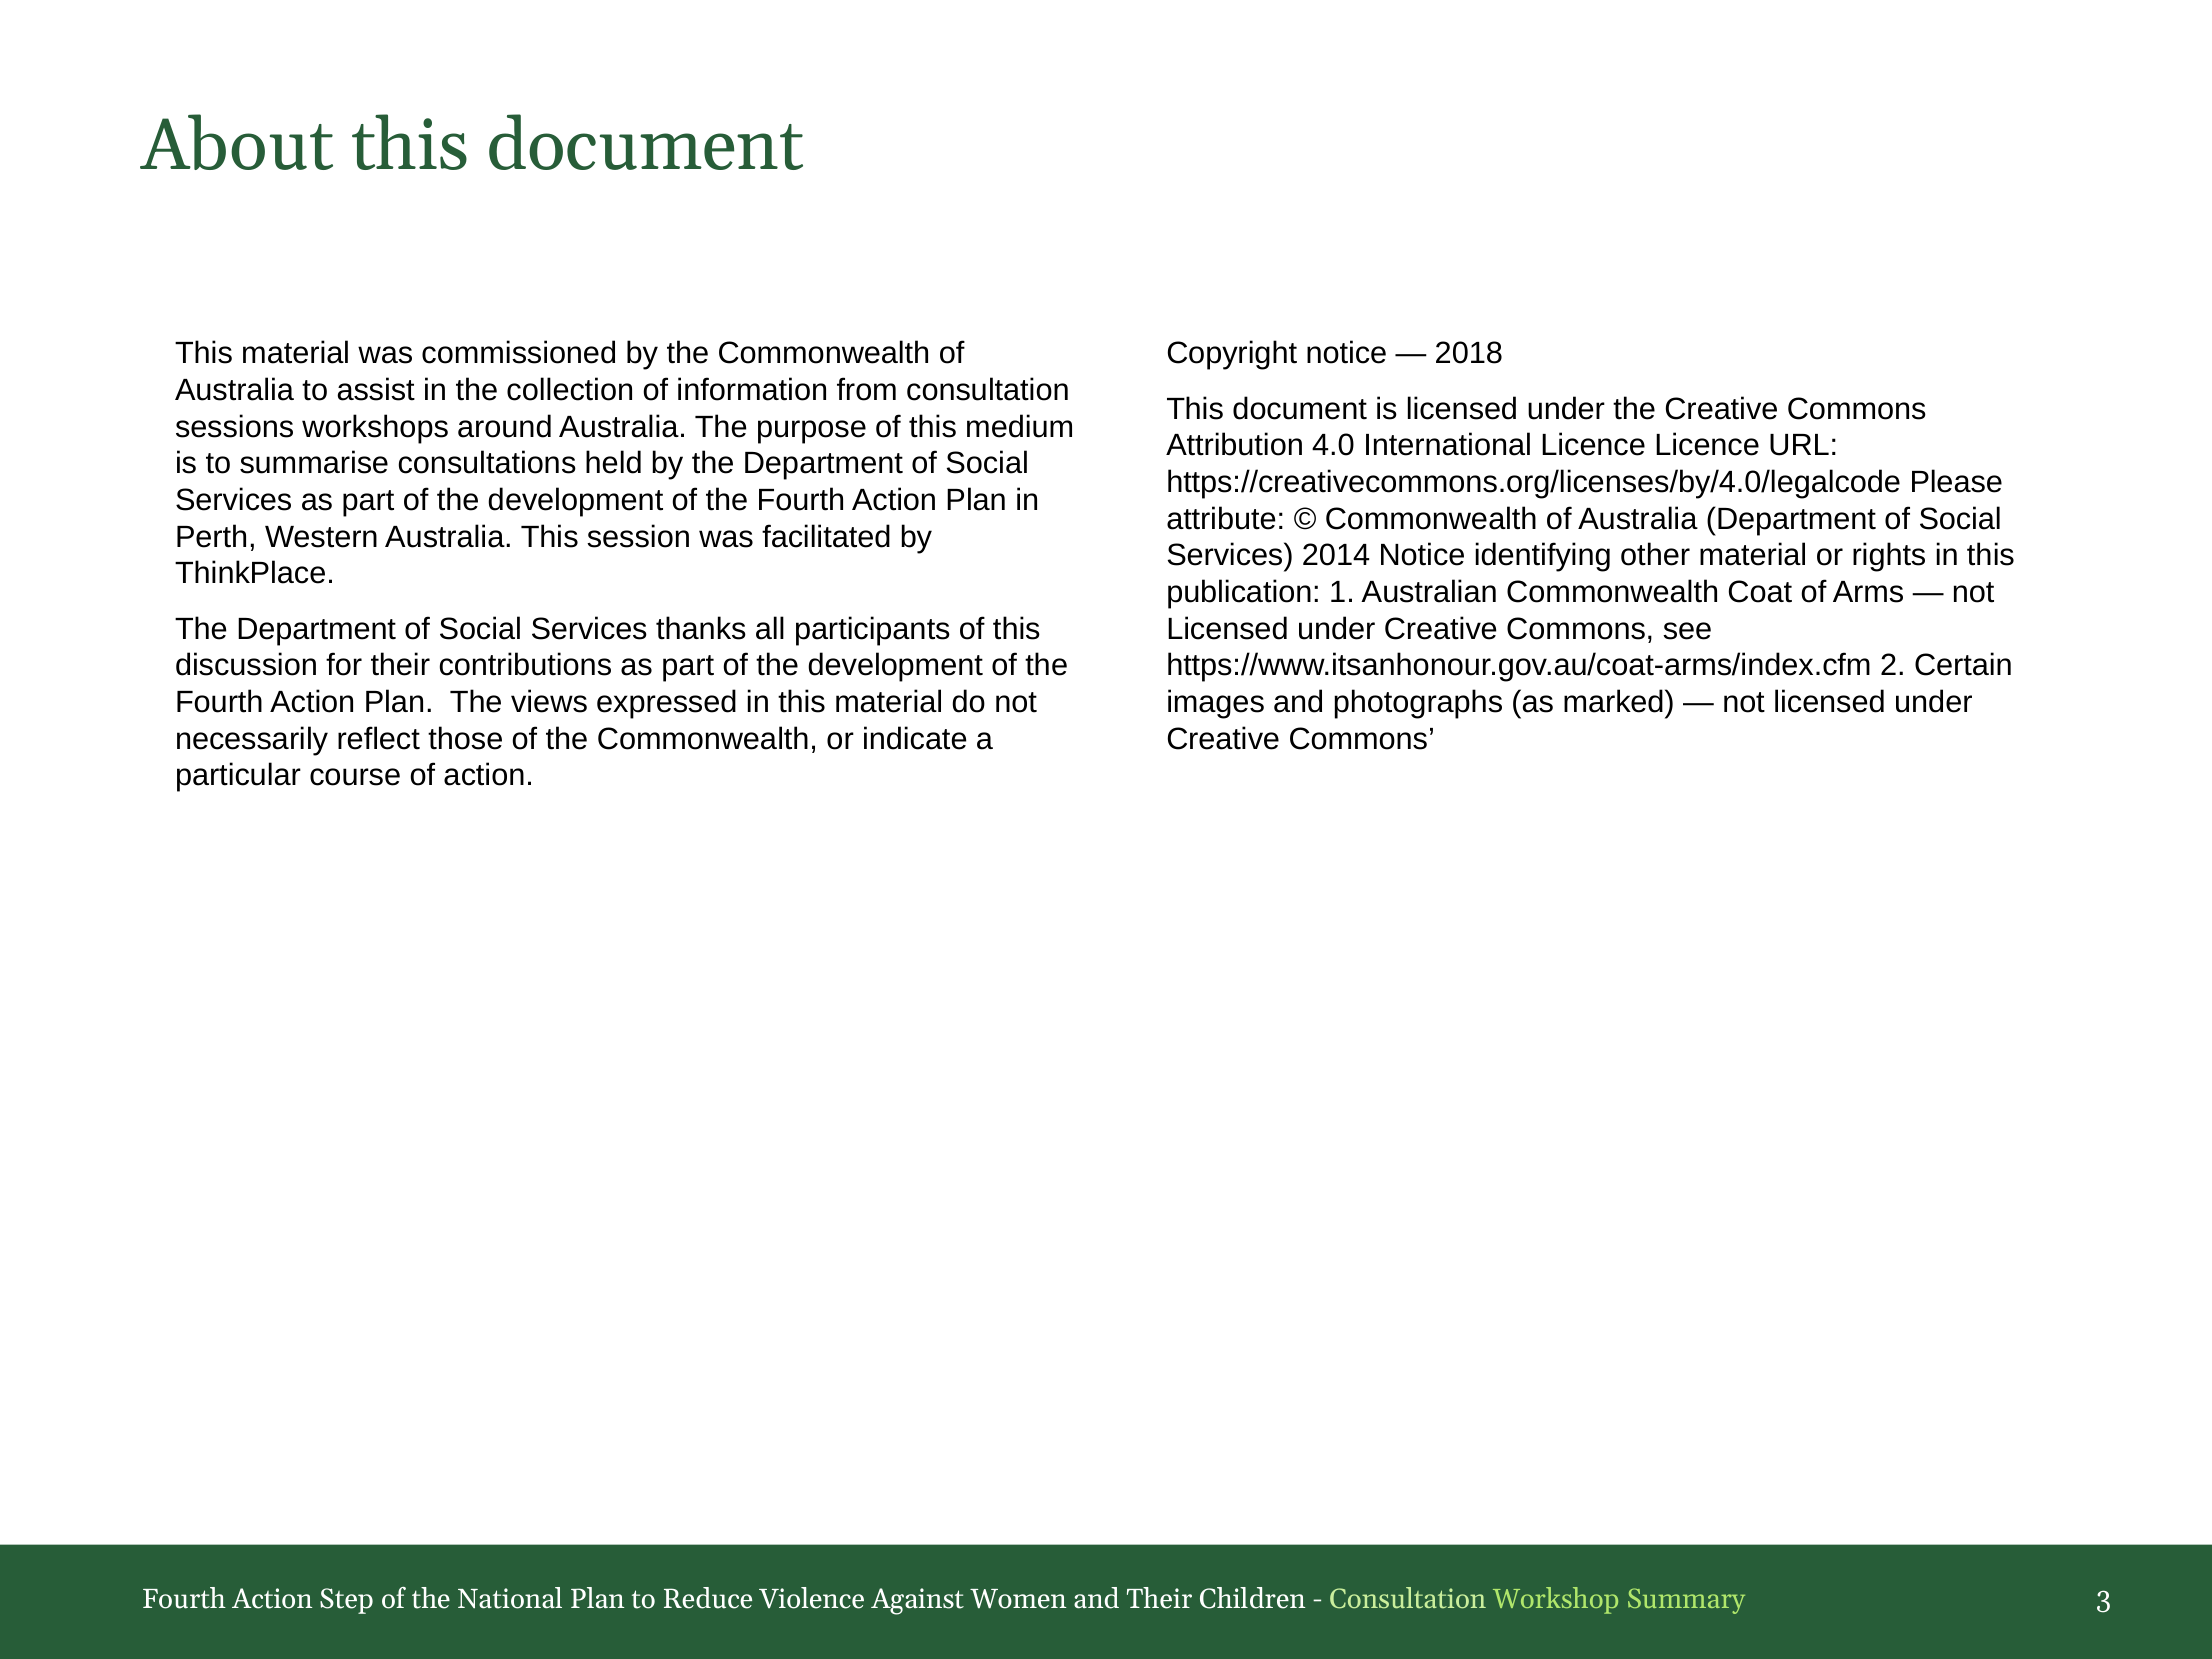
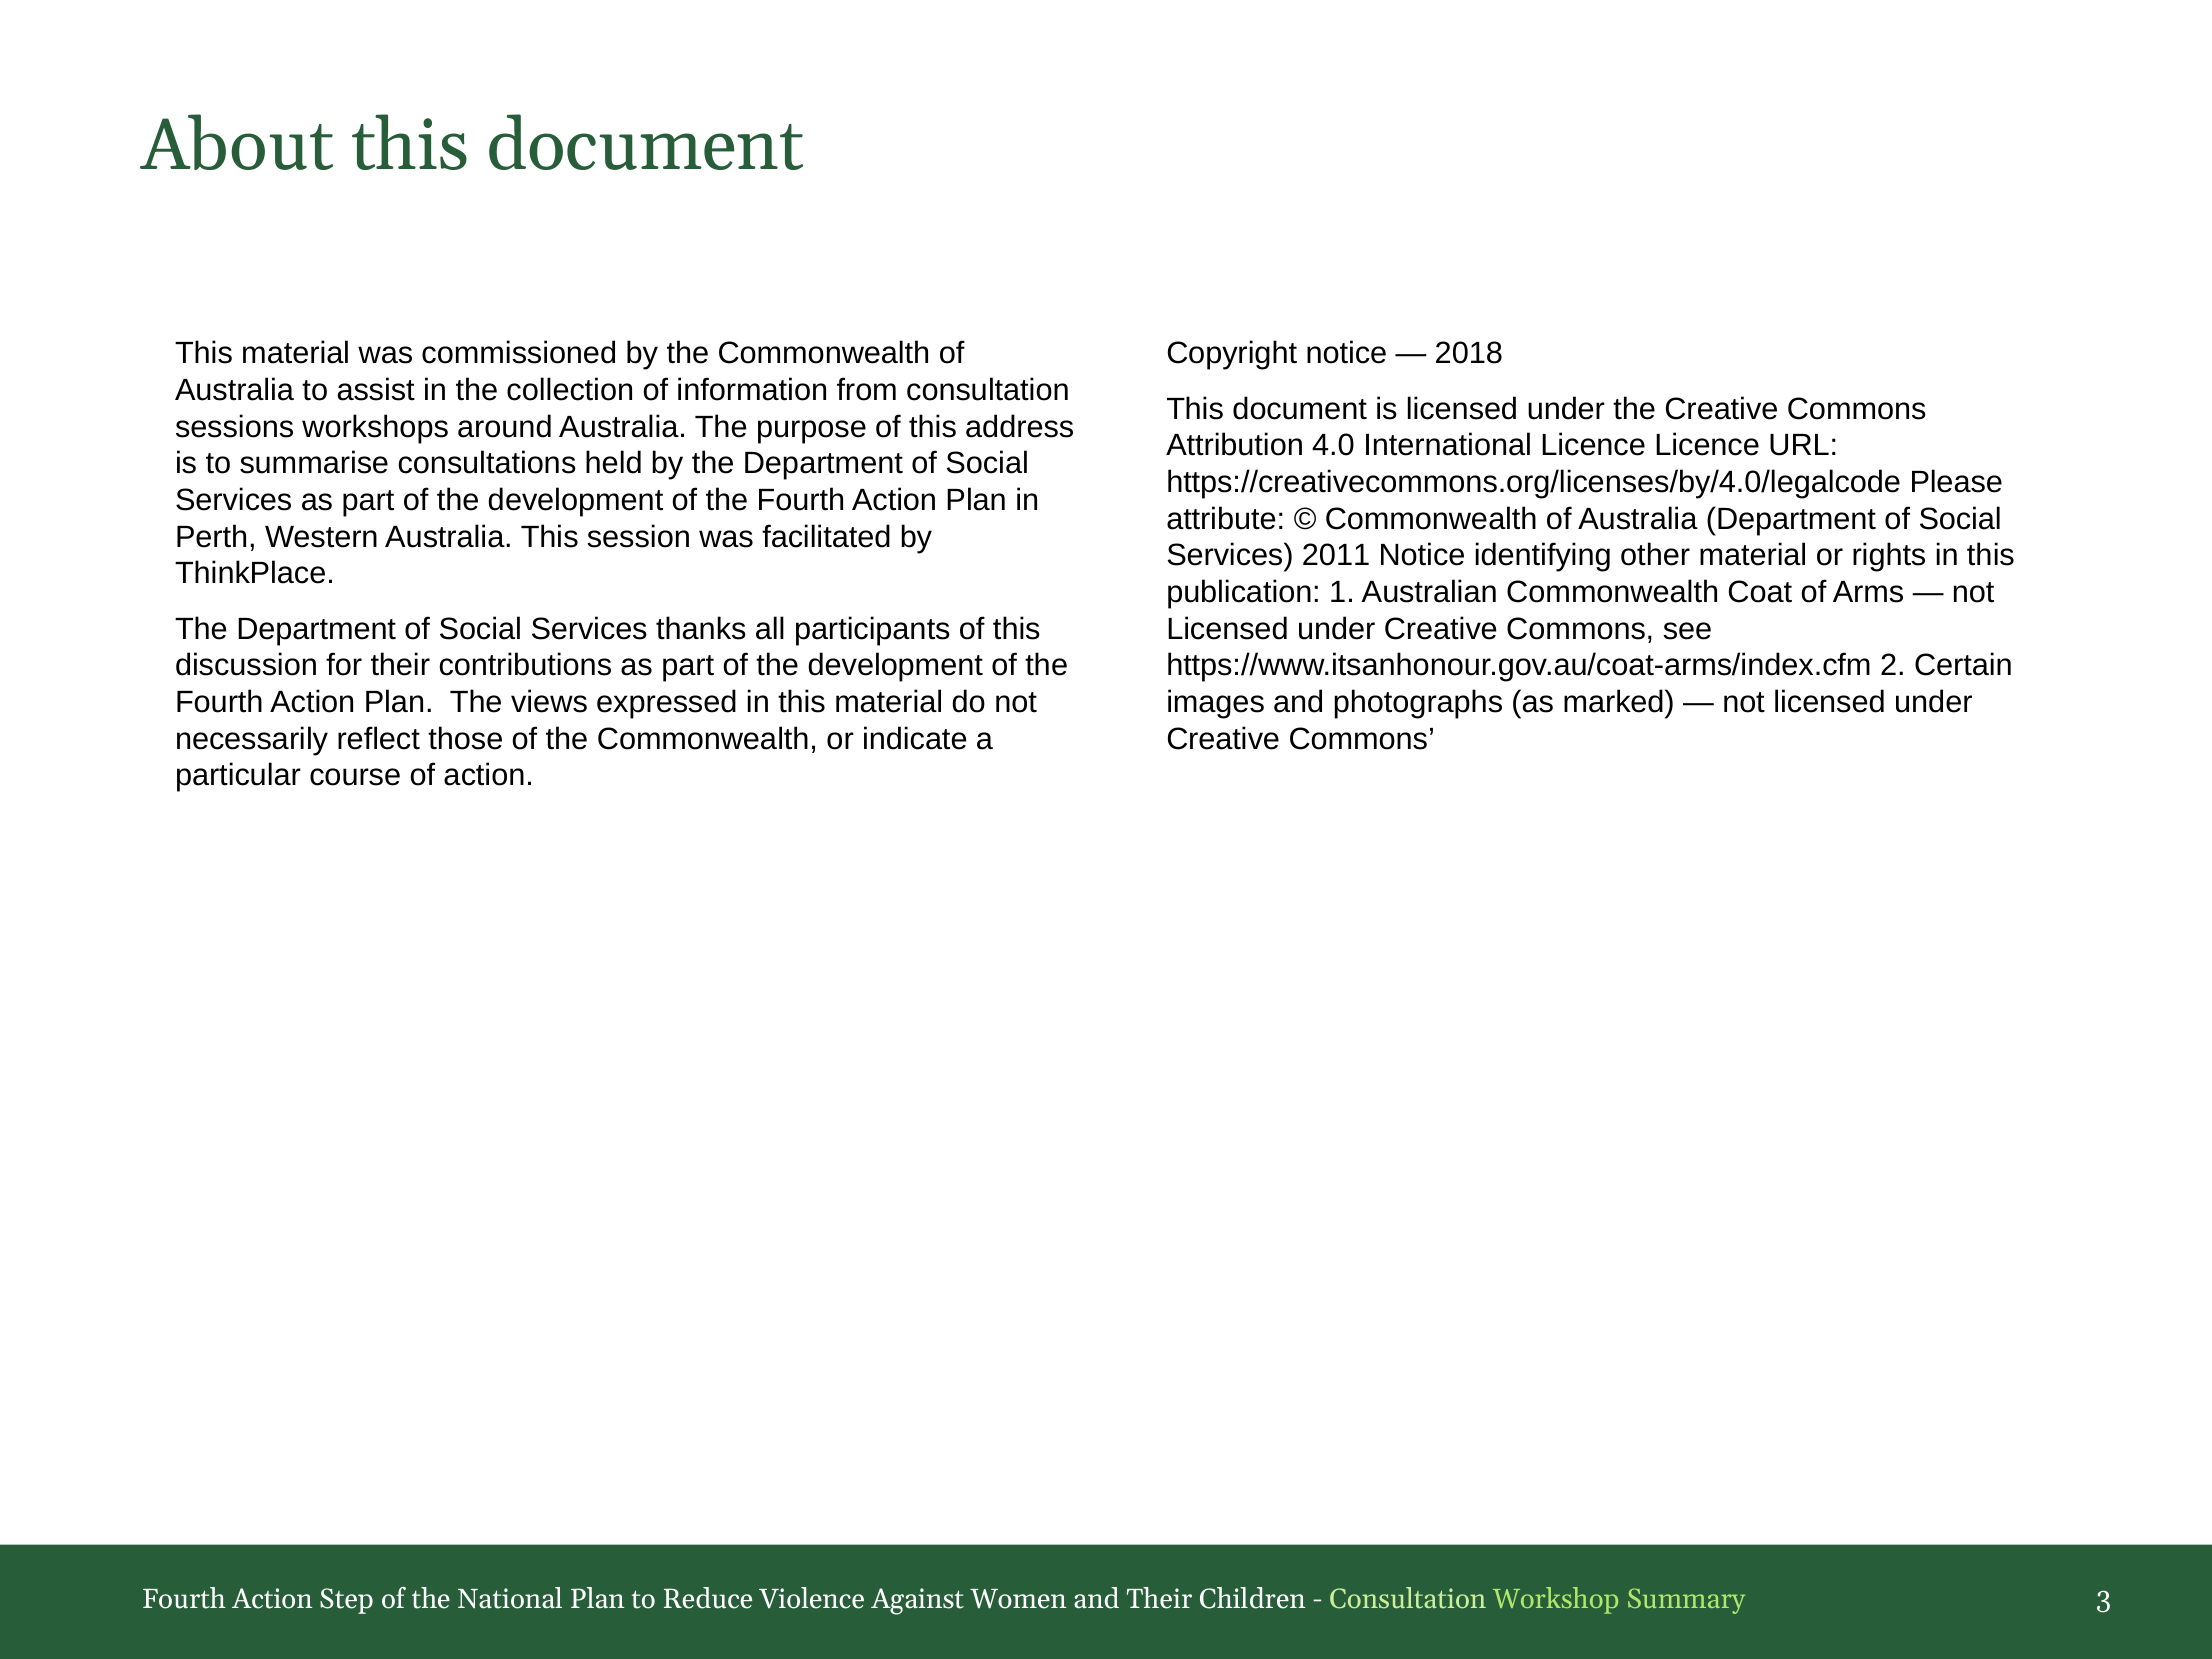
medium: medium -> address
2014: 2014 -> 2011
